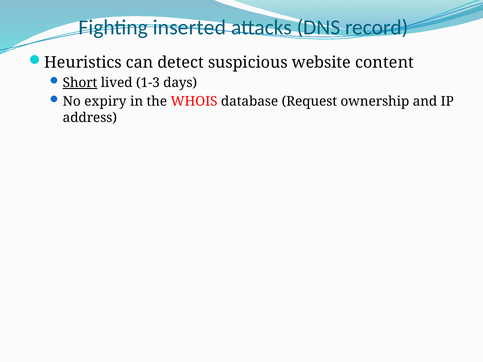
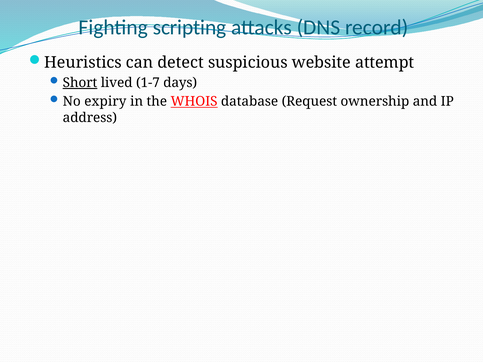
inserted: inserted -> scripting
content: content -> attempt
1-3: 1-3 -> 1-7
WHOIS underline: none -> present
